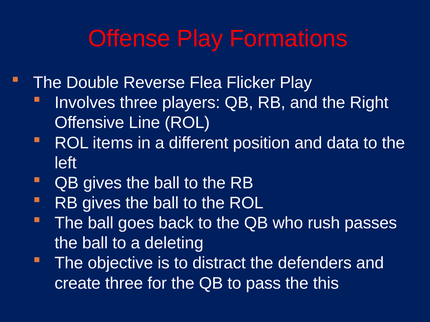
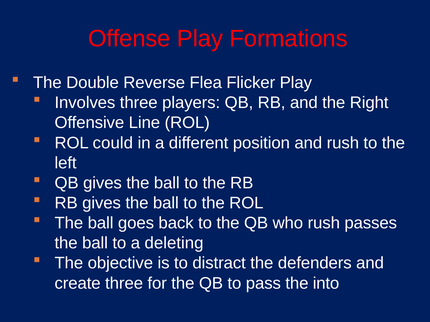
items: items -> could
and data: data -> rush
this: this -> into
